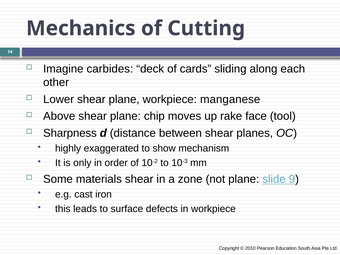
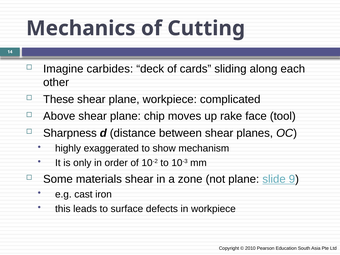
Lower: Lower -> These
manganese: manganese -> complicated
